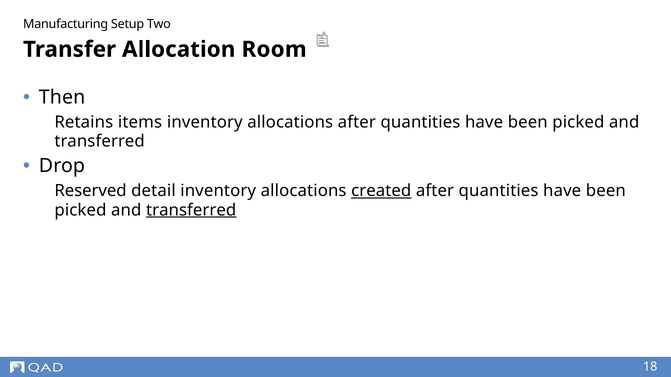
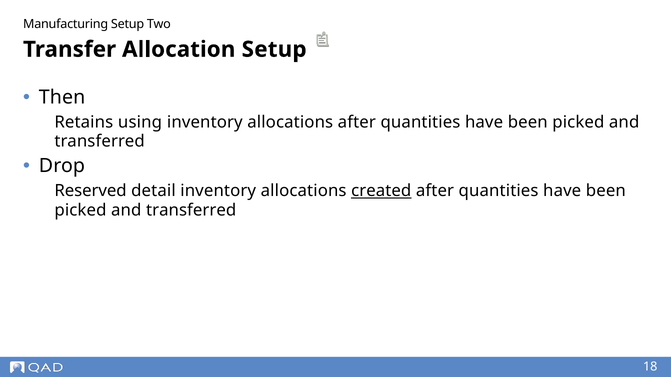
Allocation Room: Room -> Setup
items: items -> using
transferred at (191, 210) underline: present -> none
